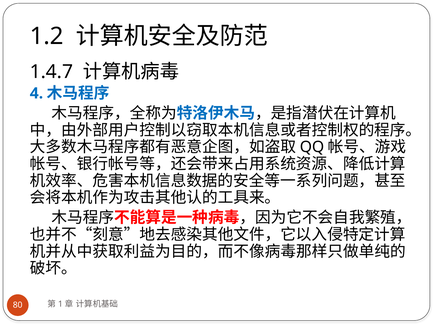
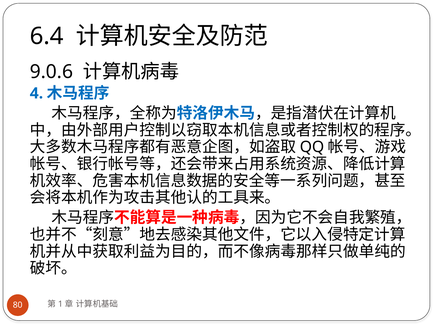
1.2: 1.2 -> 6.4
1.4.7: 1.4.7 -> 9.0.6
